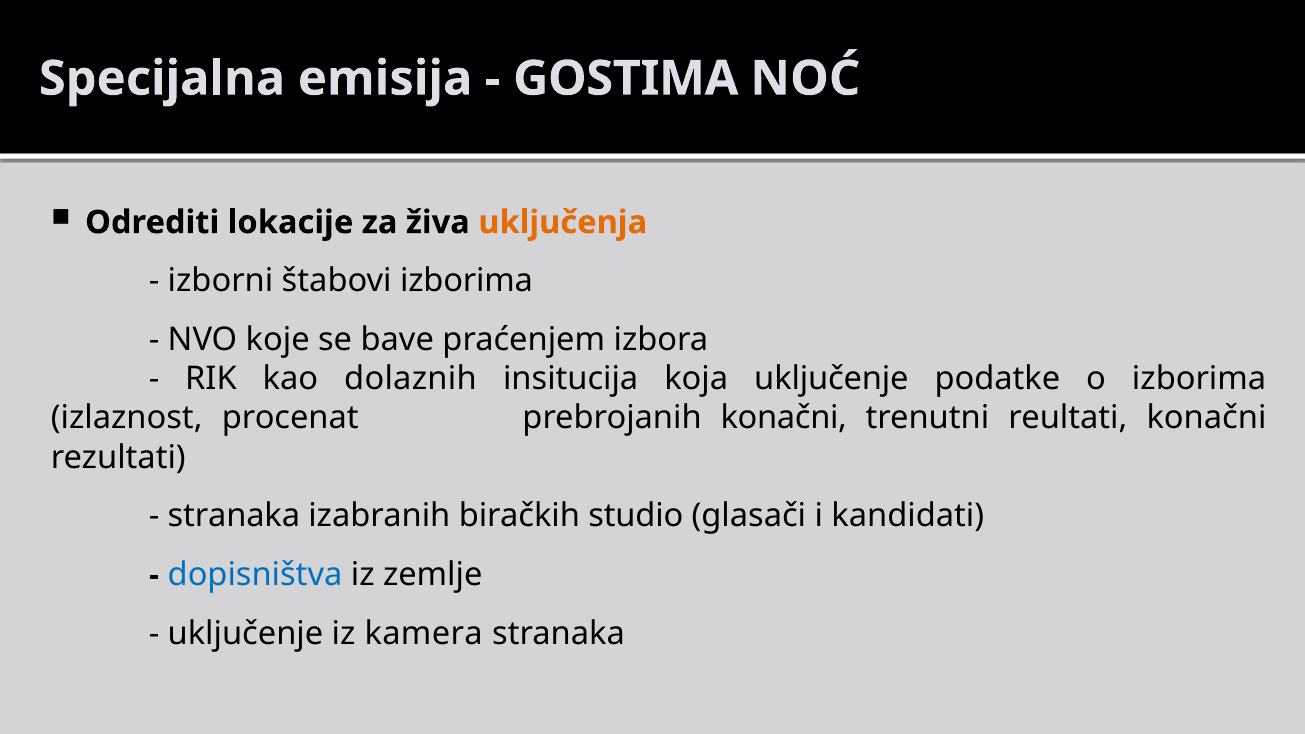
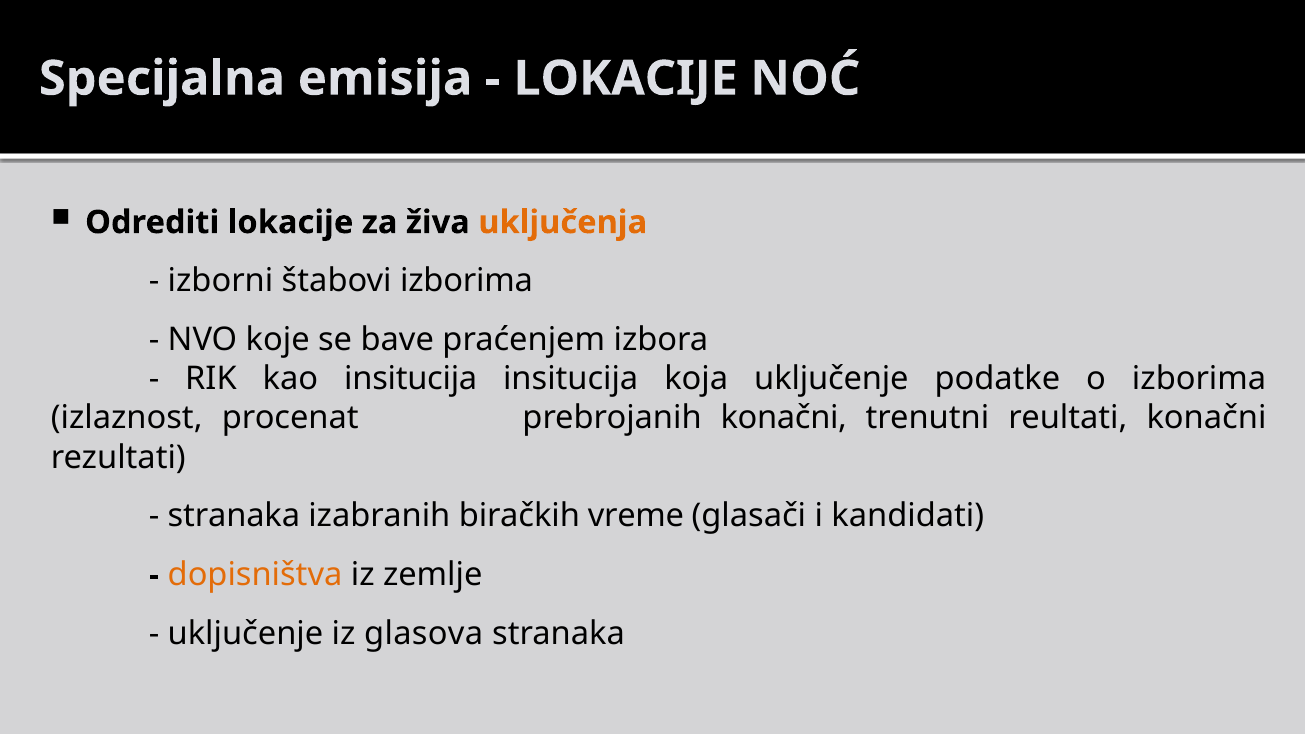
GOSTIMA at (626, 79): GOSTIMA -> LOKACIJE
kao dolaznih: dolaznih -> insitucija
studio: studio -> vreme
dopisništva colour: blue -> orange
kamera: kamera -> glasova
